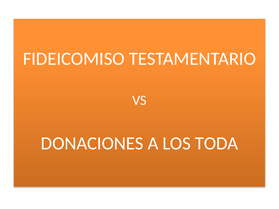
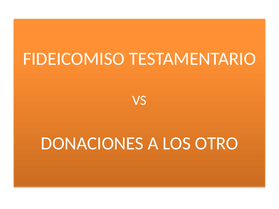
TODA: TODA -> OTRO
